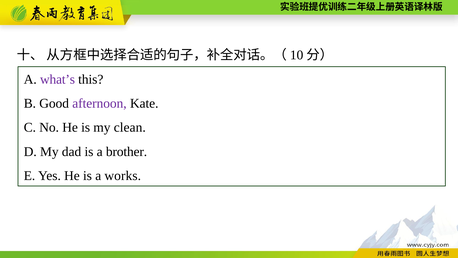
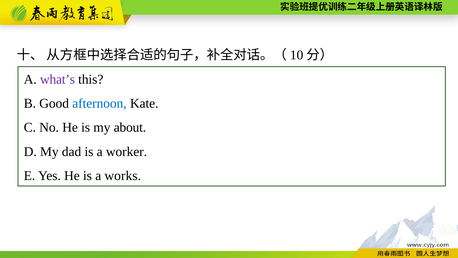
afternoon colour: purple -> blue
clean: clean -> about
brother: brother -> worker
